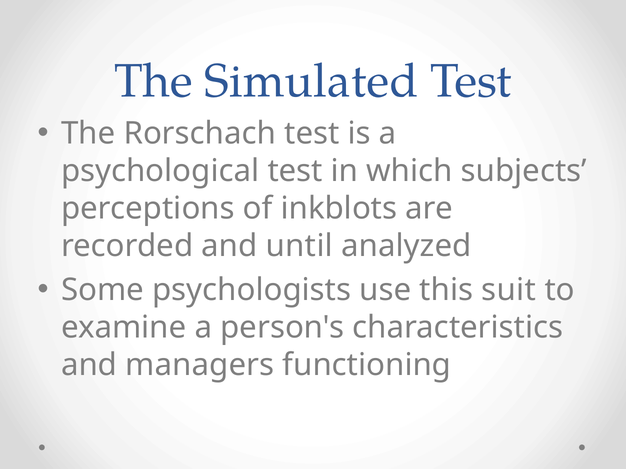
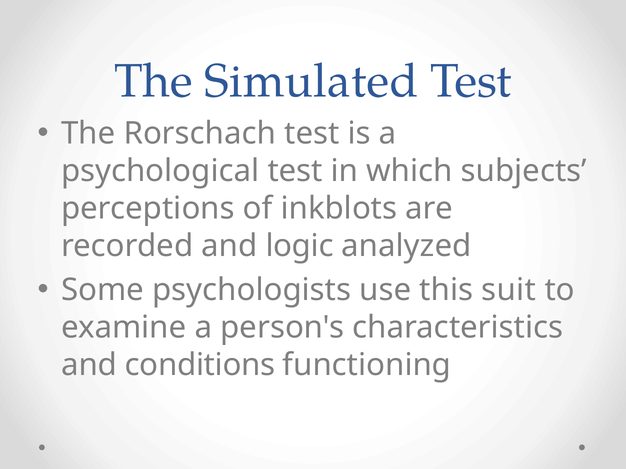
until: until -> logic
managers: managers -> conditions
